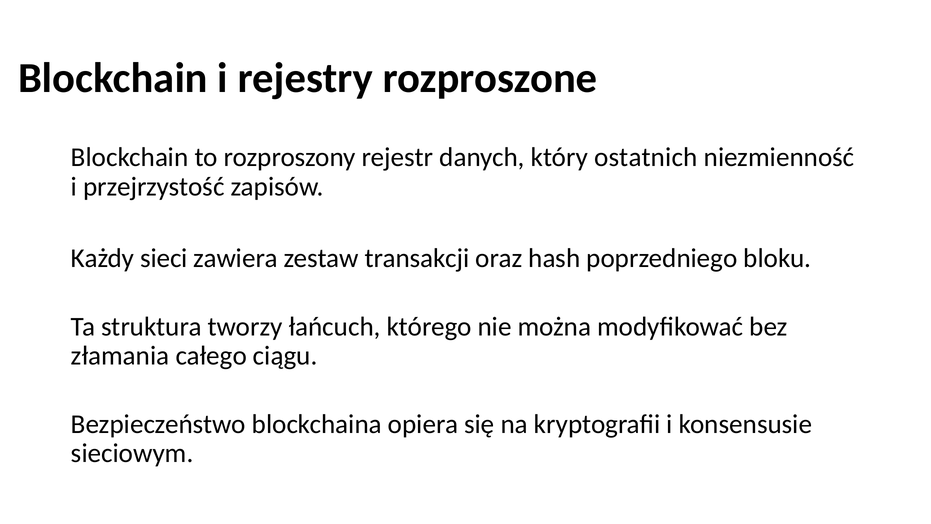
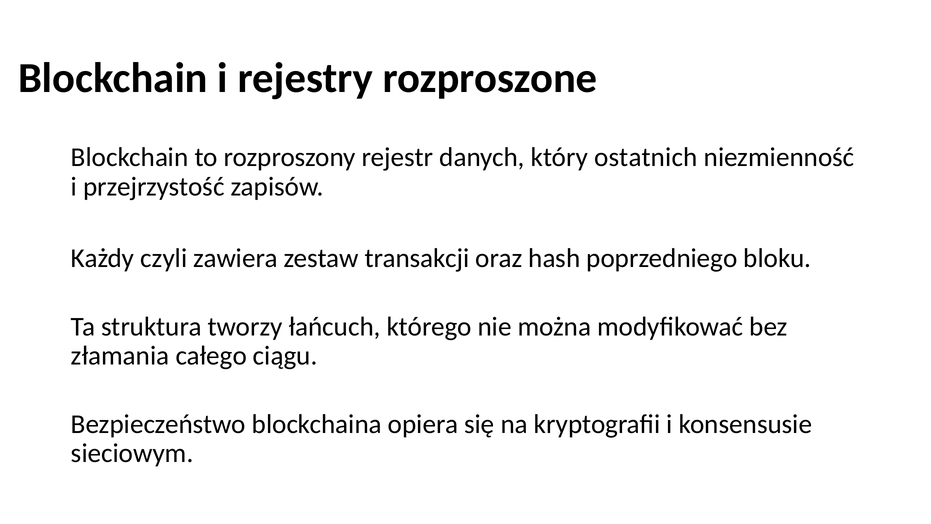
sieci: sieci -> czyli
